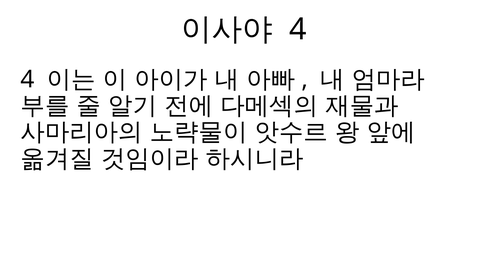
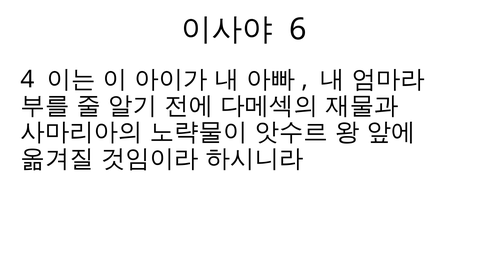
4 at (298, 29): 4 -> 6
